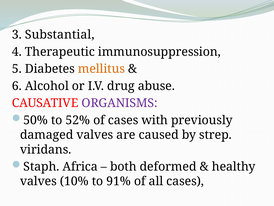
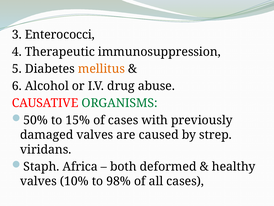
Substantial: Substantial -> Enterococci
ORGANISMS colour: purple -> green
52%: 52% -> 15%
91%: 91% -> 98%
